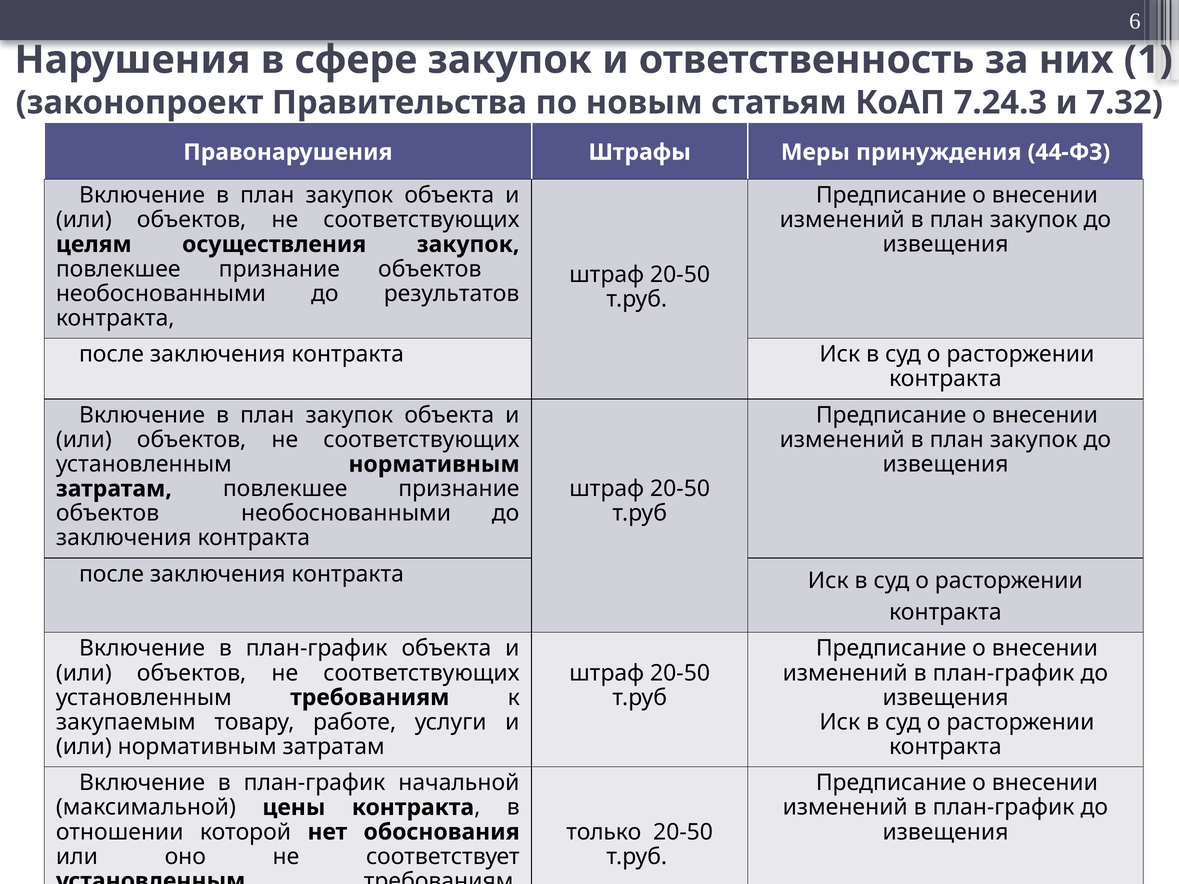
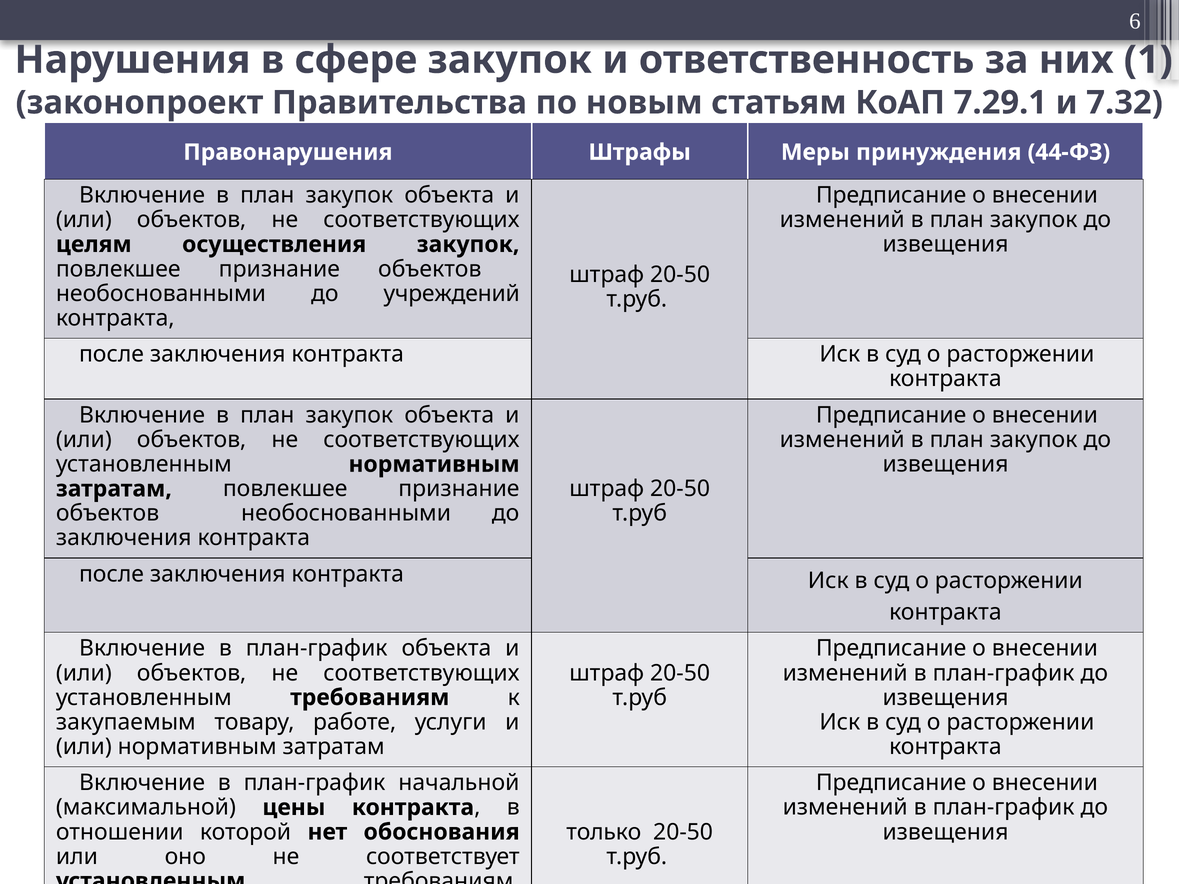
7.24.3: 7.24.3 -> 7.29.1
результатов: результатов -> учреждений
